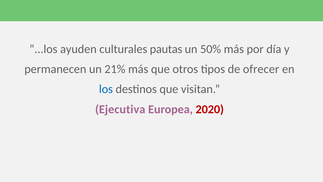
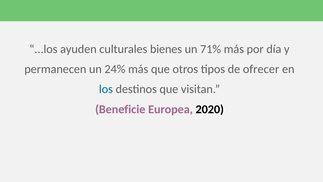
pautas: pautas -> bienes
50%: 50% -> 71%
21%: 21% -> 24%
Ejecutiva: Ejecutiva -> Beneficie
2020 colour: red -> black
